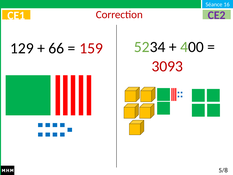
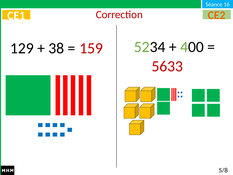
CE2 colour: purple -> orange
66: 66 -> 38
3093: 3093 -> 5633
